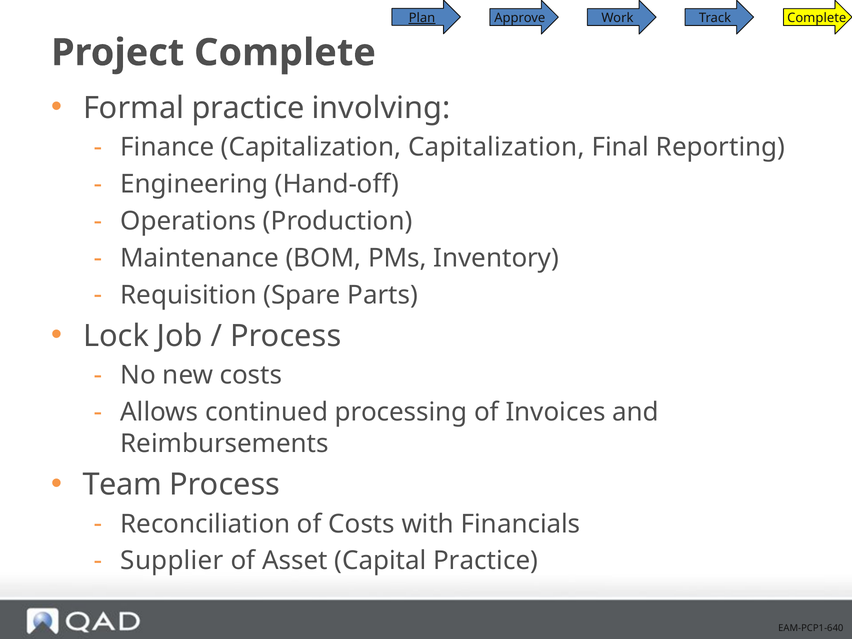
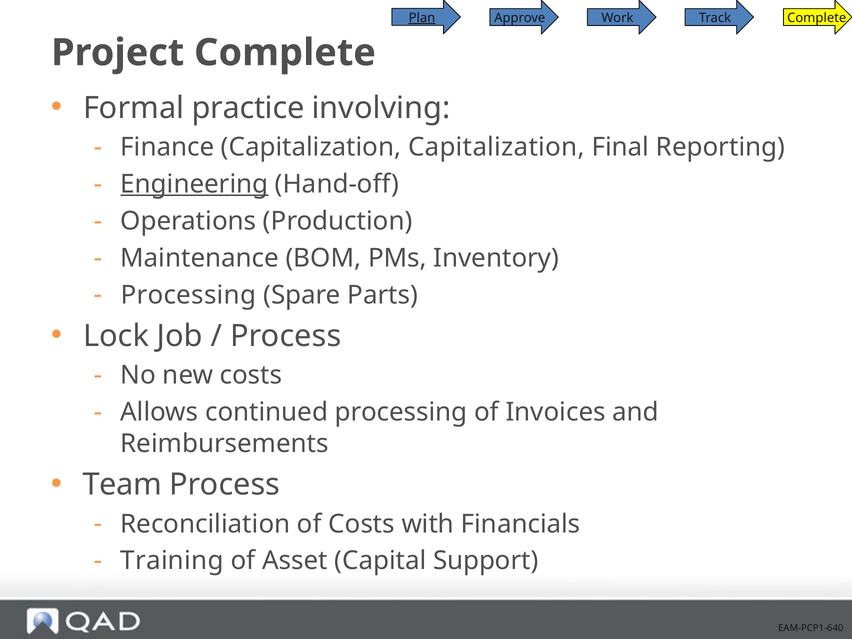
Engineering underline: none -> present
Requisition at (188, 295): Requisition -> Processing
Supplier: Supplier -> Training
Capital Practice: Practice -> Support
